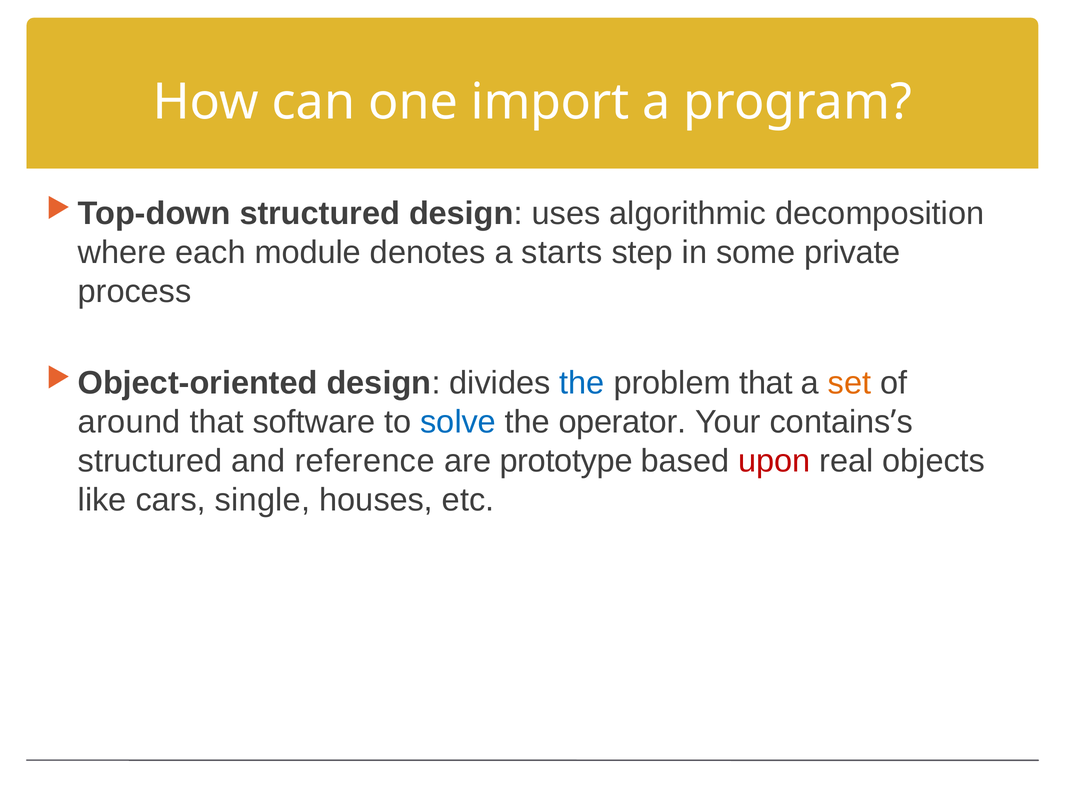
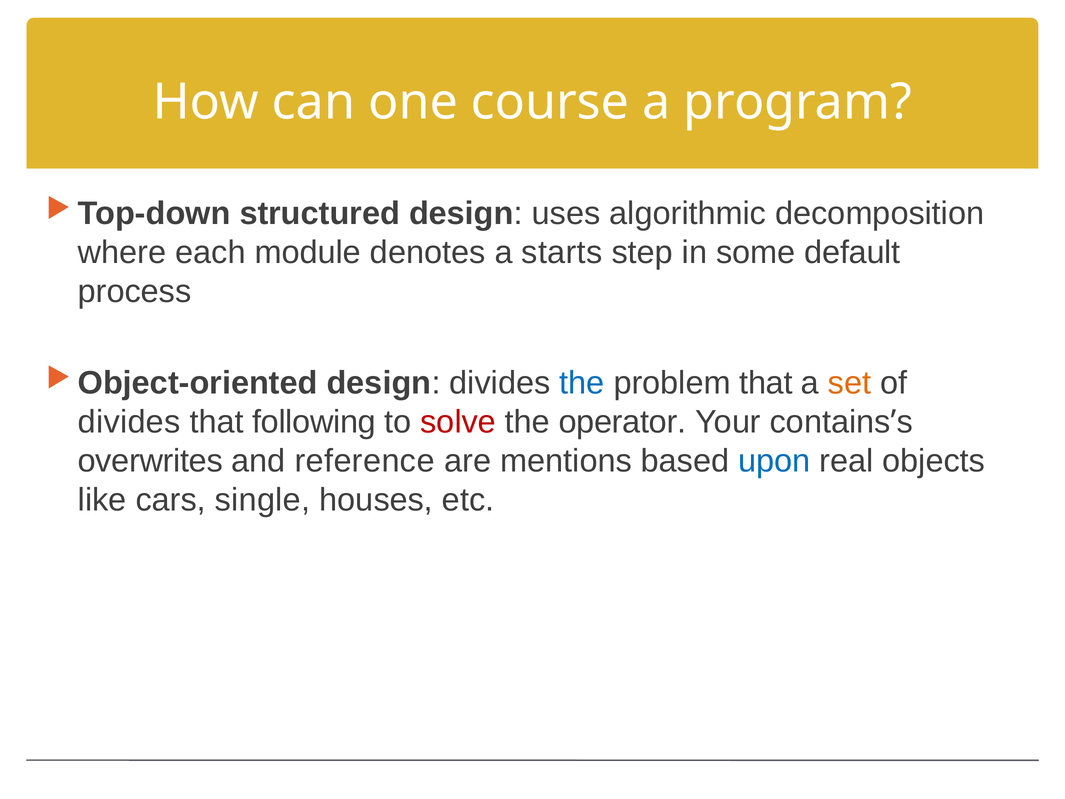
import: import -> course
private: private -> default
around at (129, 422): around -> divides
software: software -> following
solve colour: blue -> red
structured at (150, 461): structured -> overwrites
prototype: prototype -> mentions
upon colour: red -> blue
